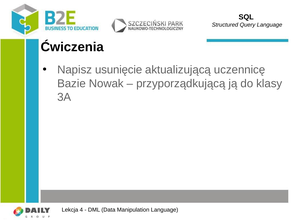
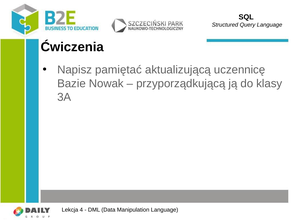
usunięcie: usunięcie -> pamiętać
